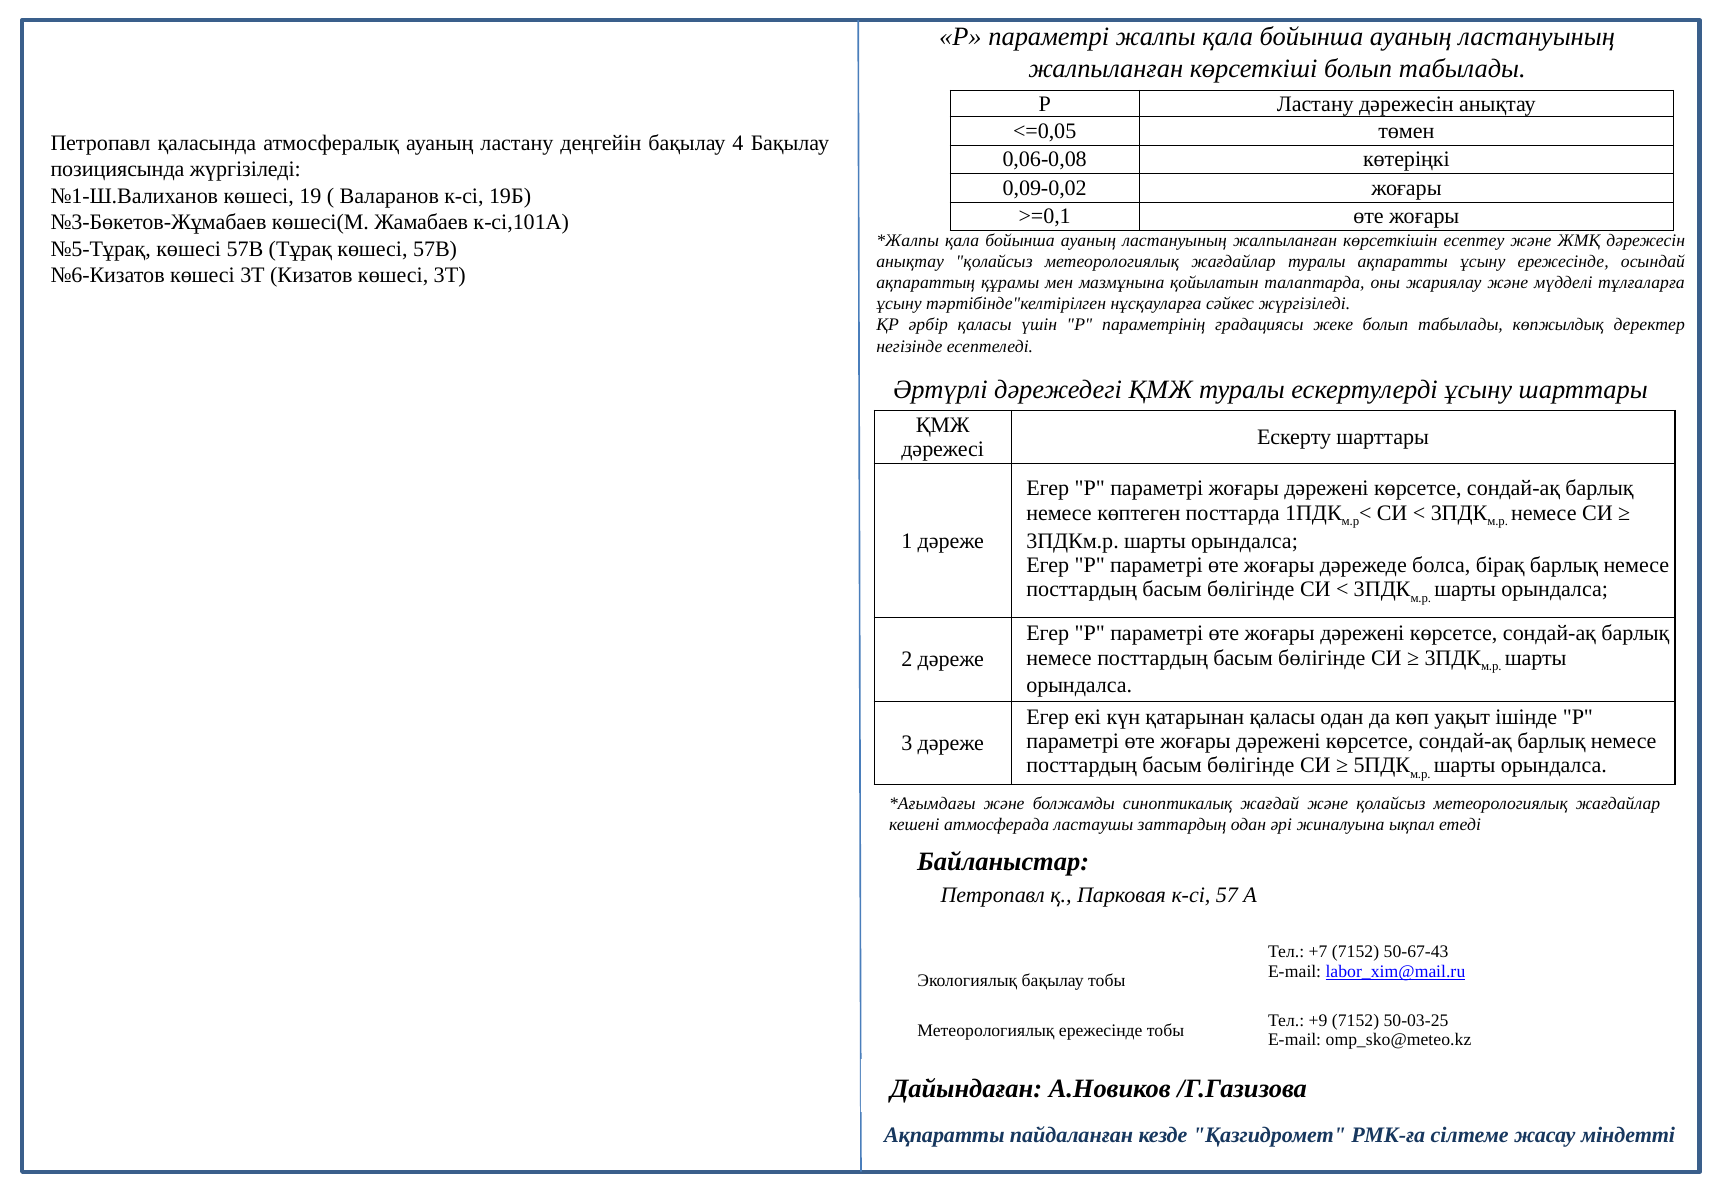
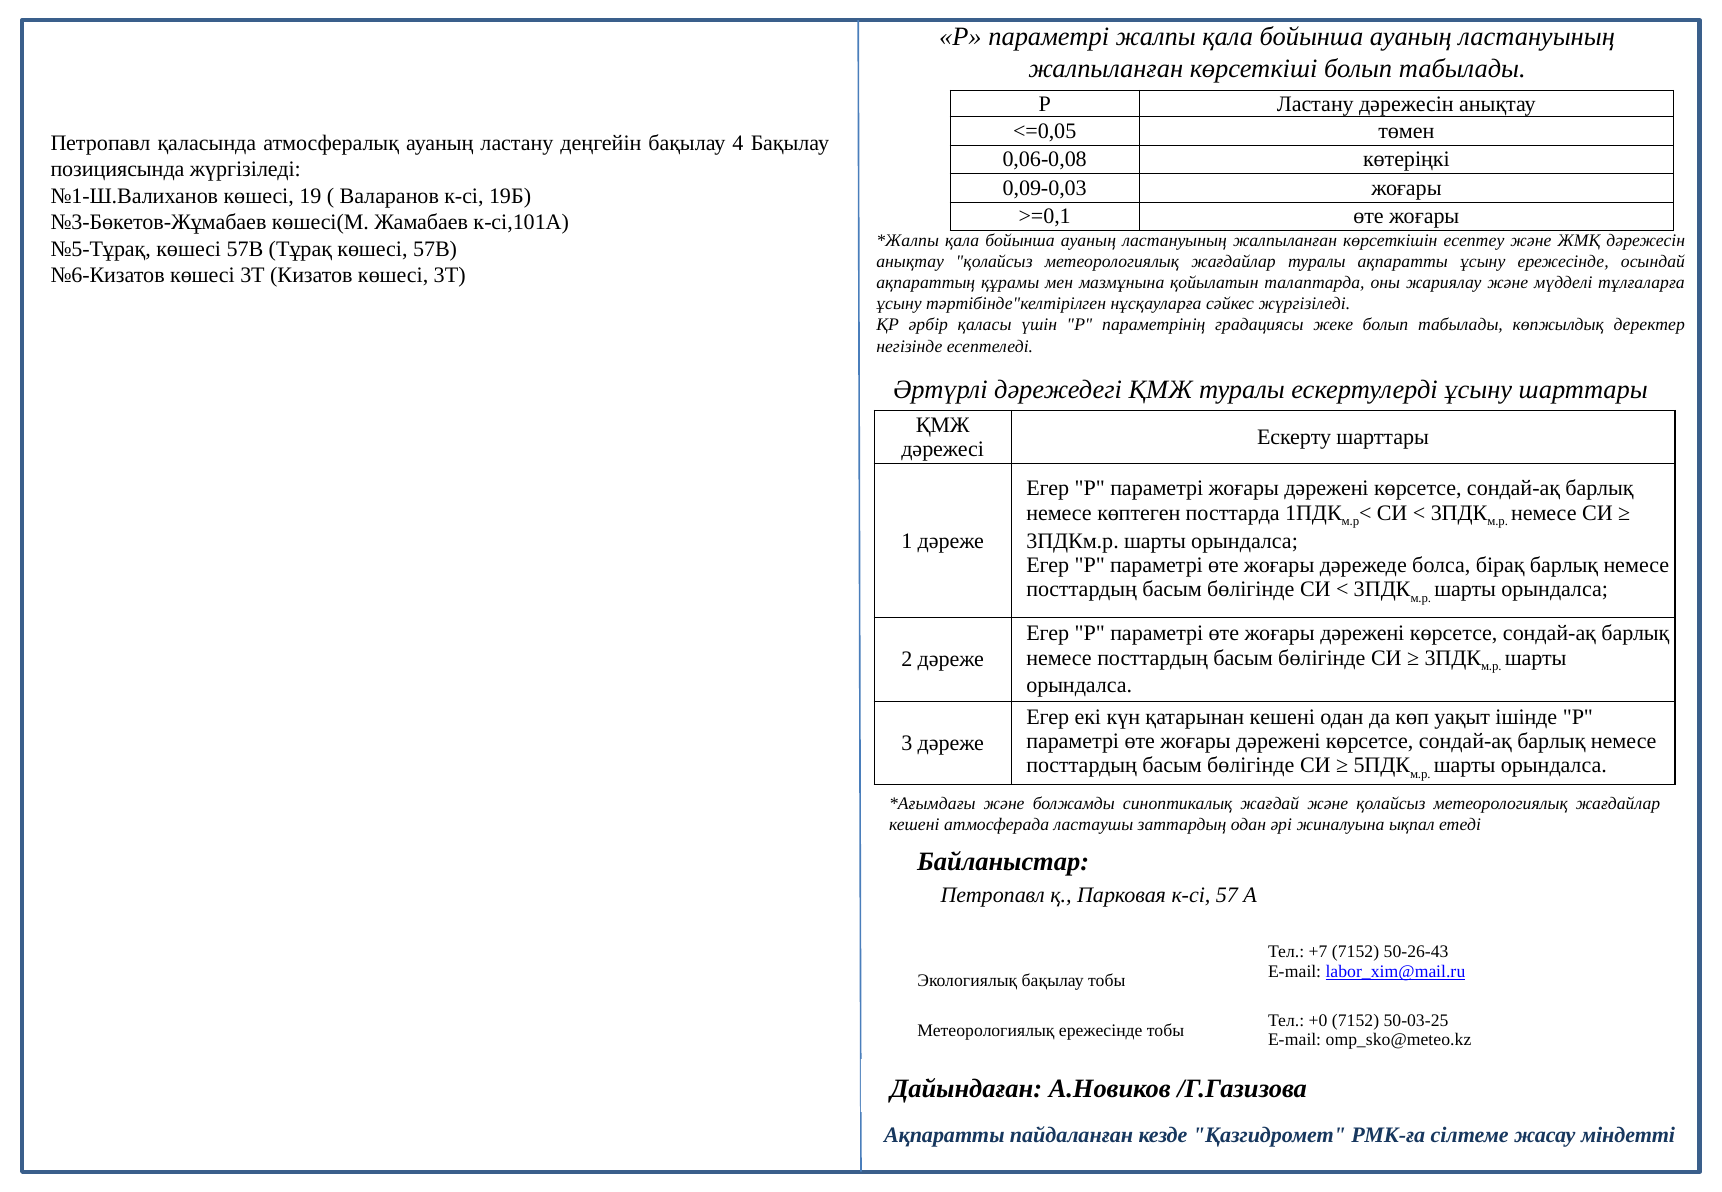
0,09-0,02: 0,09-0,02 -> 0,09-0,03
қатарынан қаласы: қаласы -> кешені
50-67-43: 50-67-43 -> 50-26-43
+9: +9 -> +0
